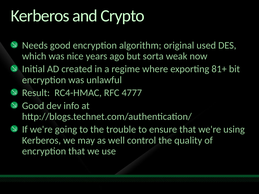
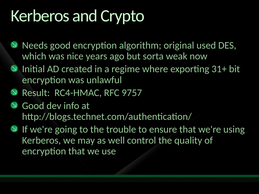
81+: 81+ -> 31+
4777: 4777 -> 9757
